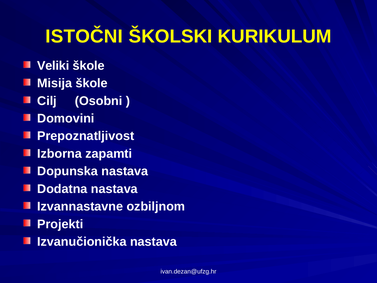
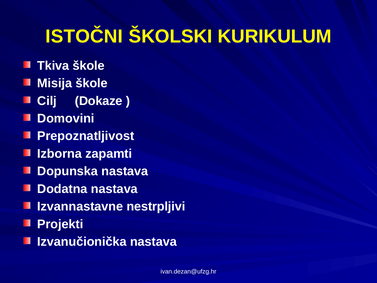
Veliki: Veliki -> Tkiva
Osobni: Osobni -> Dokaze
ozbiljnom: ozbiljnom -> nestrpljivi
